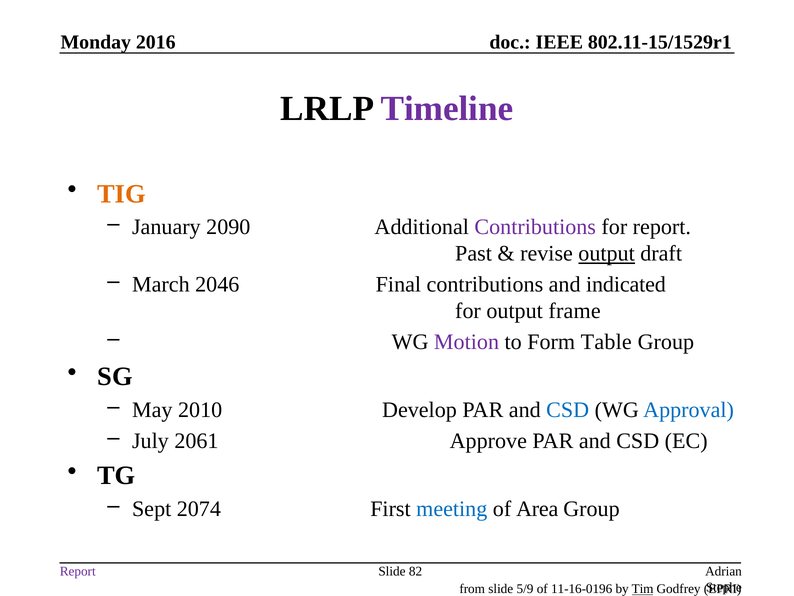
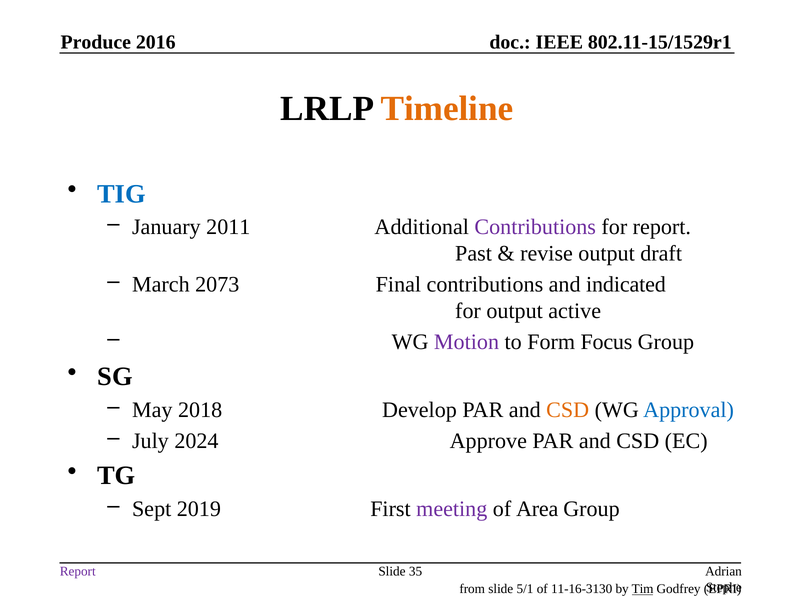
Monday: Monday -> Produce
Timeline colour: purple -> orange
TIG colour: orange -> blue
2090: 2090 -> 2011
output at (607, 253) underline: present -> none
2046: 2046 -> 2073
frame: frame -> active
Table: Table -> Focus
2010: 2010 -> 2018
CSD at (568, 410) colour: blue -> orange
2061: 2061 -> 2024
2074: 2074 -> 2019
meeting colour: blue -> purple
82: 82 -> 35
5/9: 5/9 -> 5/1
11-16-0196: 11-16-0196 -> 11-16-3130
